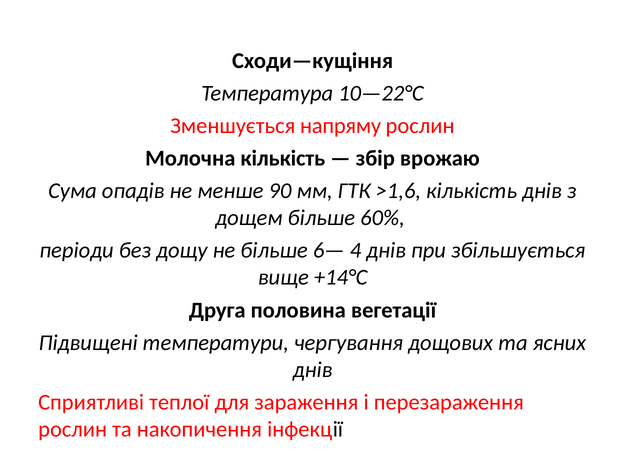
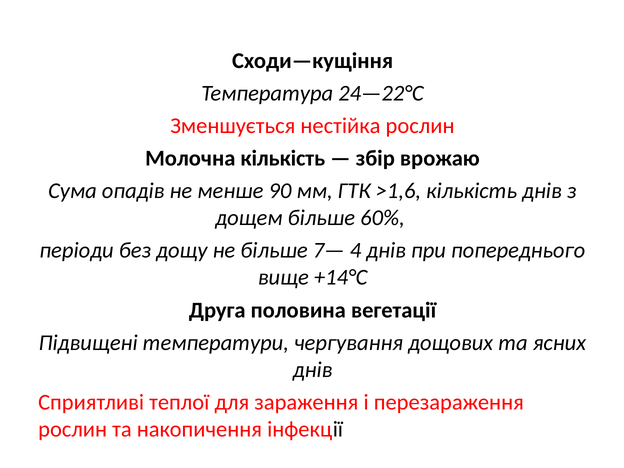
10—22°С: 10—22°С -> 24—22°С
напряму: напряму -> нестійка
6—: 6— -> 7—
збільшується: збільшується -> попереднього
